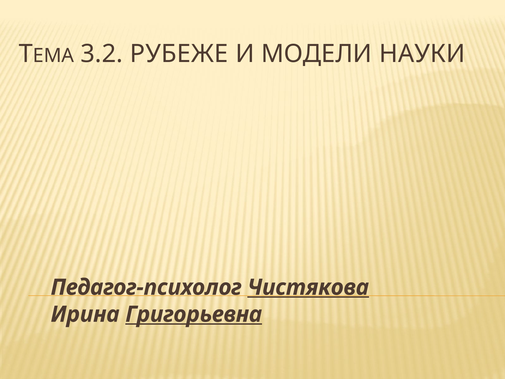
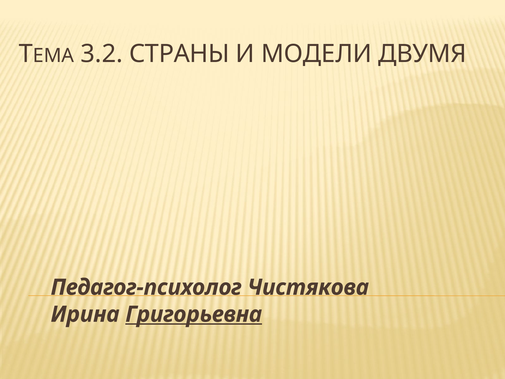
РУБЕЖЕ: РУБЕЖЕ -> СТРАНЫ
НАУКИ: НАУКИ -> ДВУМЯ
Чистякова underline: present -> none
